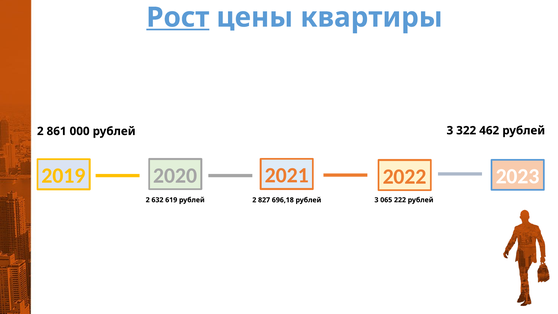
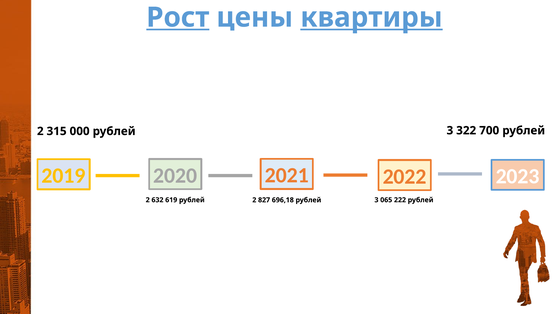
квартиры underline: none -> present
462: 462 -> 700
861: 861 -> 315
